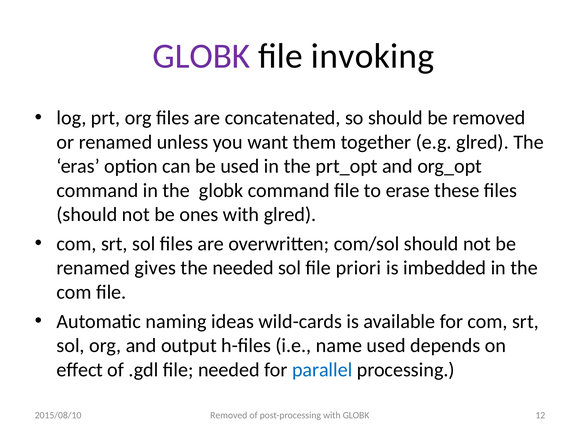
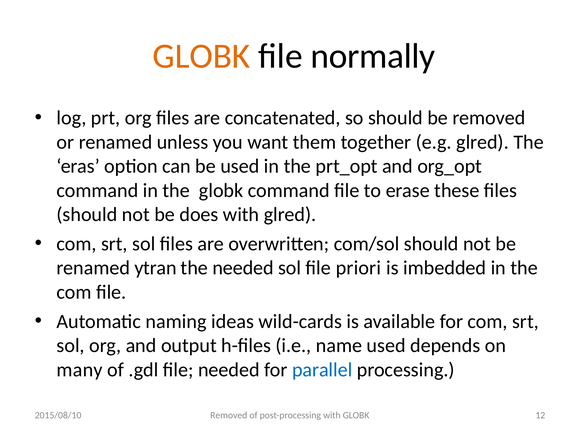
GLOBK at (201, 56) colour: purple -> orange
invoking: invoking -> normally
ones: ones -> does
gives: gives -> ytran
effect: effect -> many
